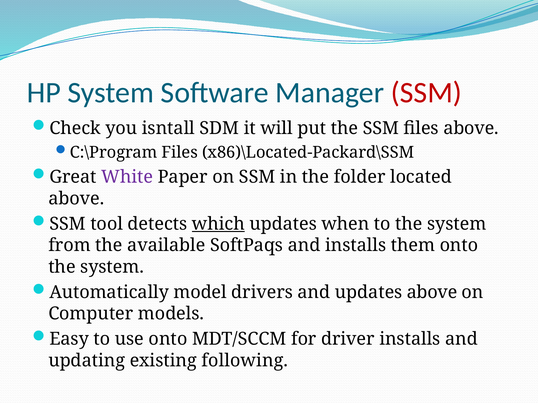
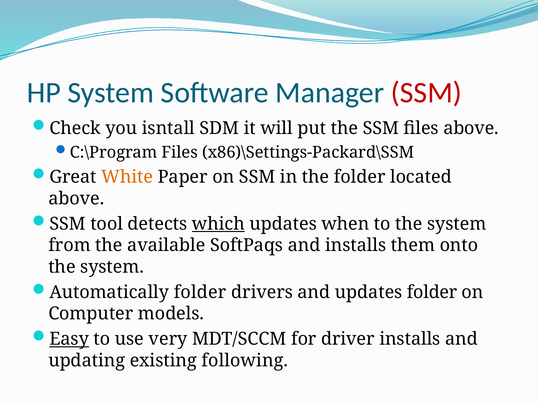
x86)\Located-Packard\SSM: x86)\Located-Packard\SSM -> x86)\Settings-Packard\SSM
White colour: purple -> orange
Automatically model: model -> folder
updates above: above -> folder
Easy underline: none -> present
use onto: onto -> very
